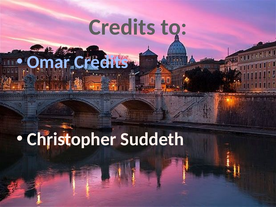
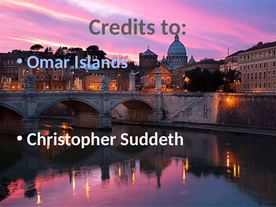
Omar Credits: Credits -> Islands
